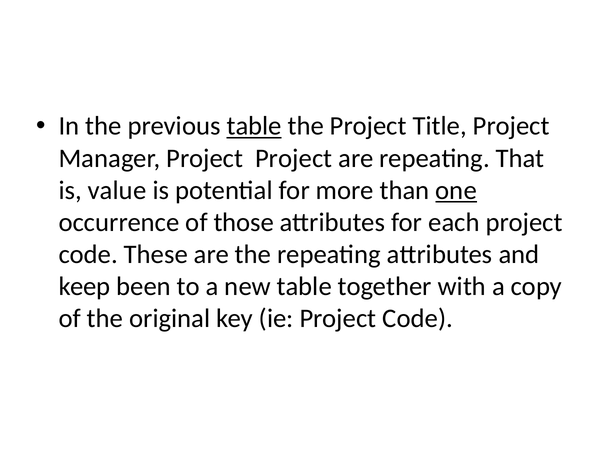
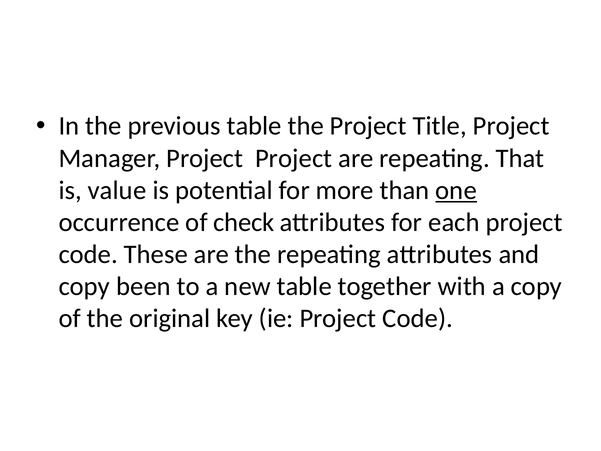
table at (254, 126) underline: present -> none
those: those -> check
keep at (84, 286): keep -> copy
